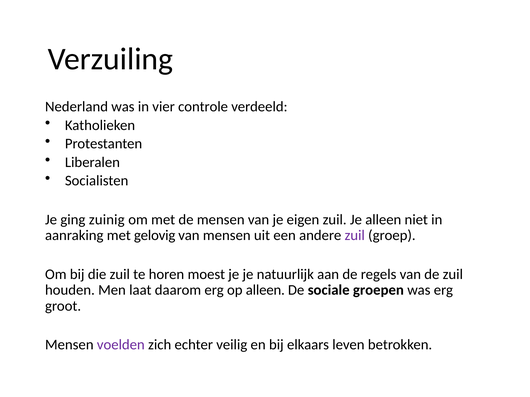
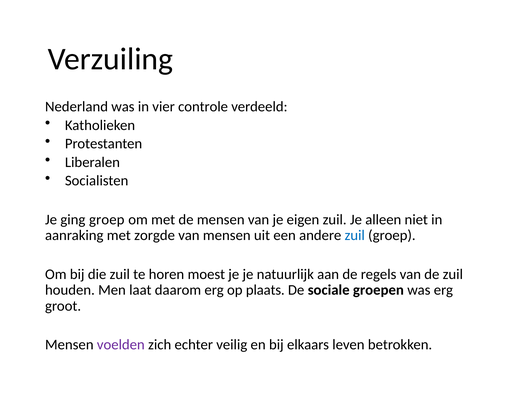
ging zuinig: zuinig -> groep
gelovig: gelovig -> zorgde
zuil at (355, 236) colour: purple -> blue
op alleen: alleen -> plaats
